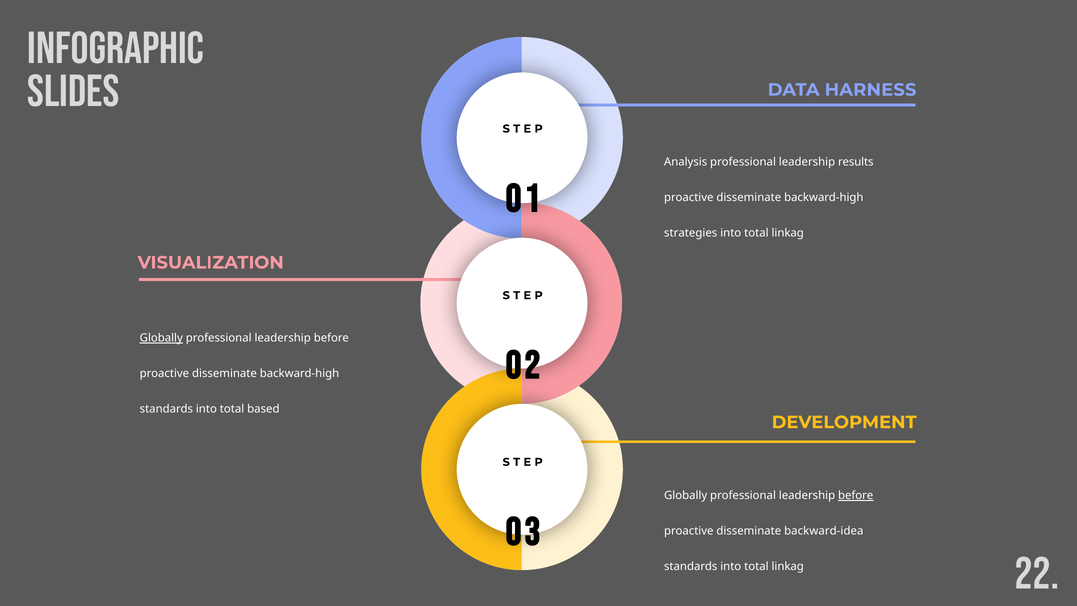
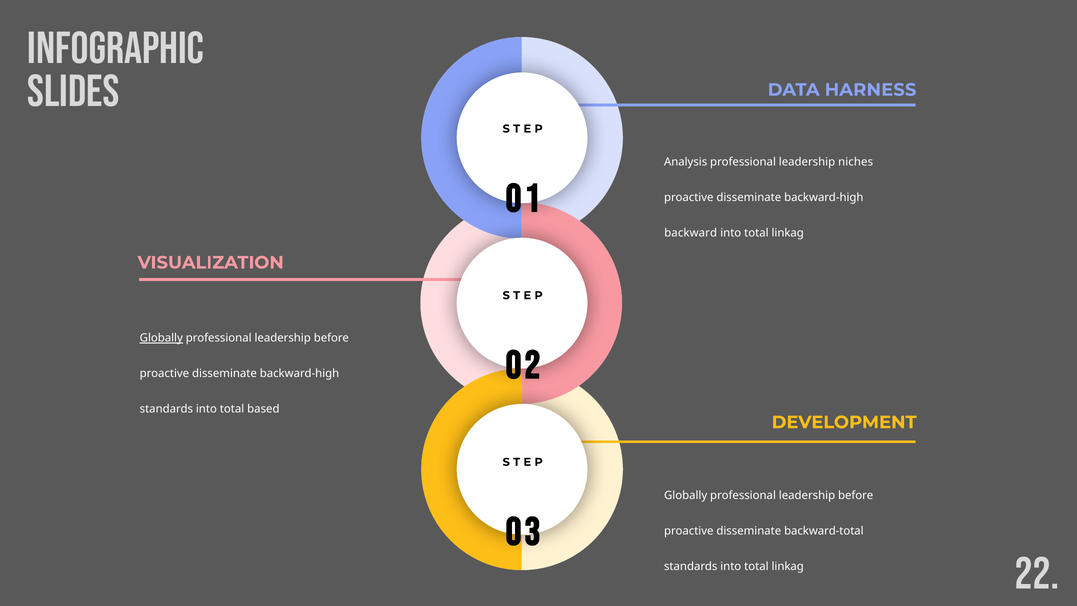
results: results -> niches
strategies: strategies -> backward
before at (856, 496) underline: present -> none
backward-idea: backward-idea -> backward-total
